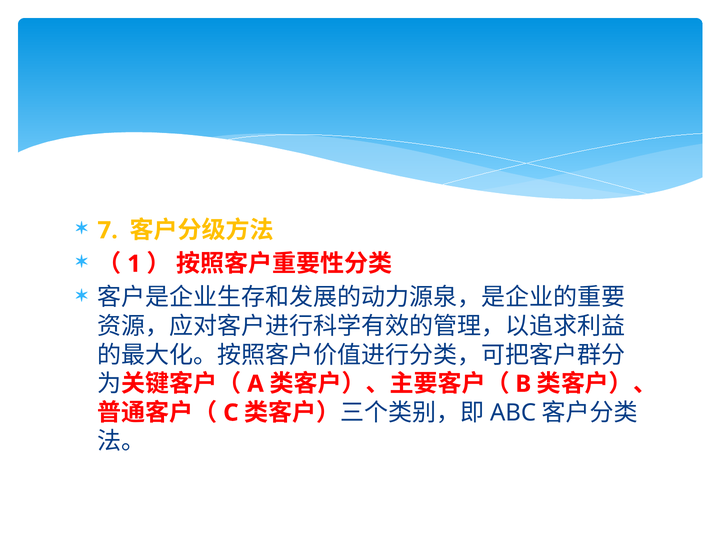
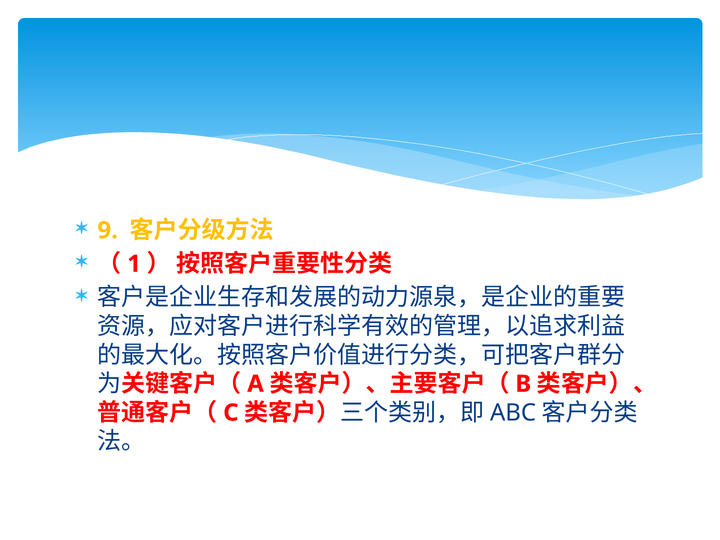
7: 7 -> 9
